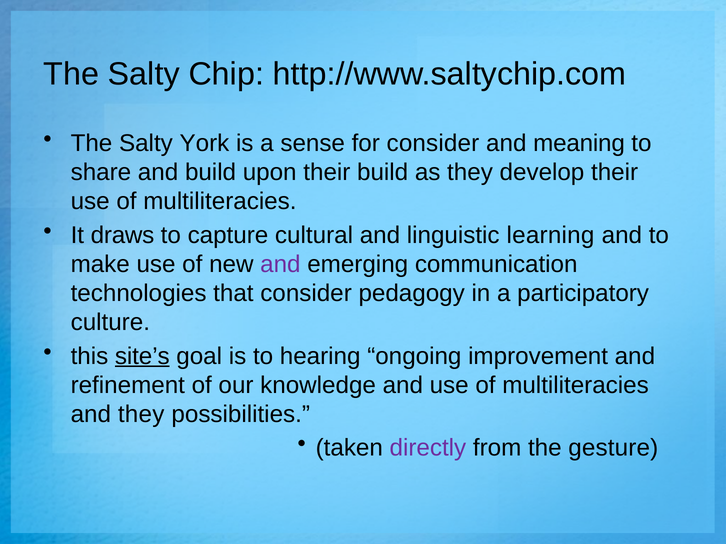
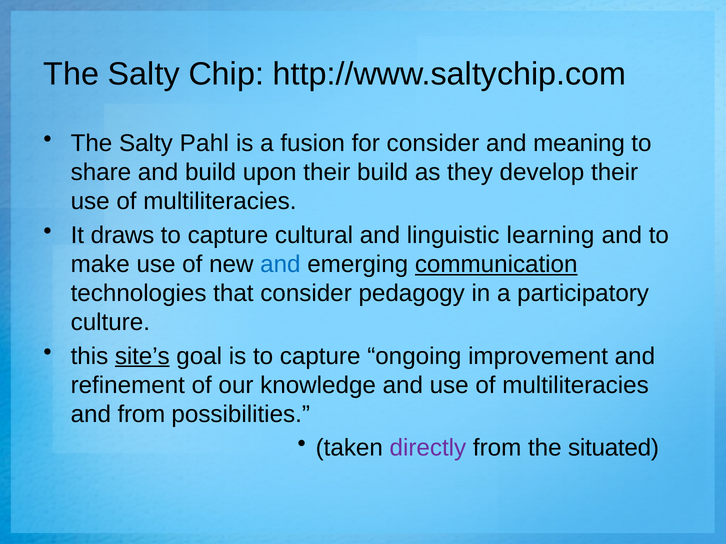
York: York -> Pahl
sense: sense -> fusion
and at (280, 264) colour: purple -> blue
communication underline: none -> present
is to hearing: hearing -> capture
and they: they -> from
gesture: gesture -> situated
